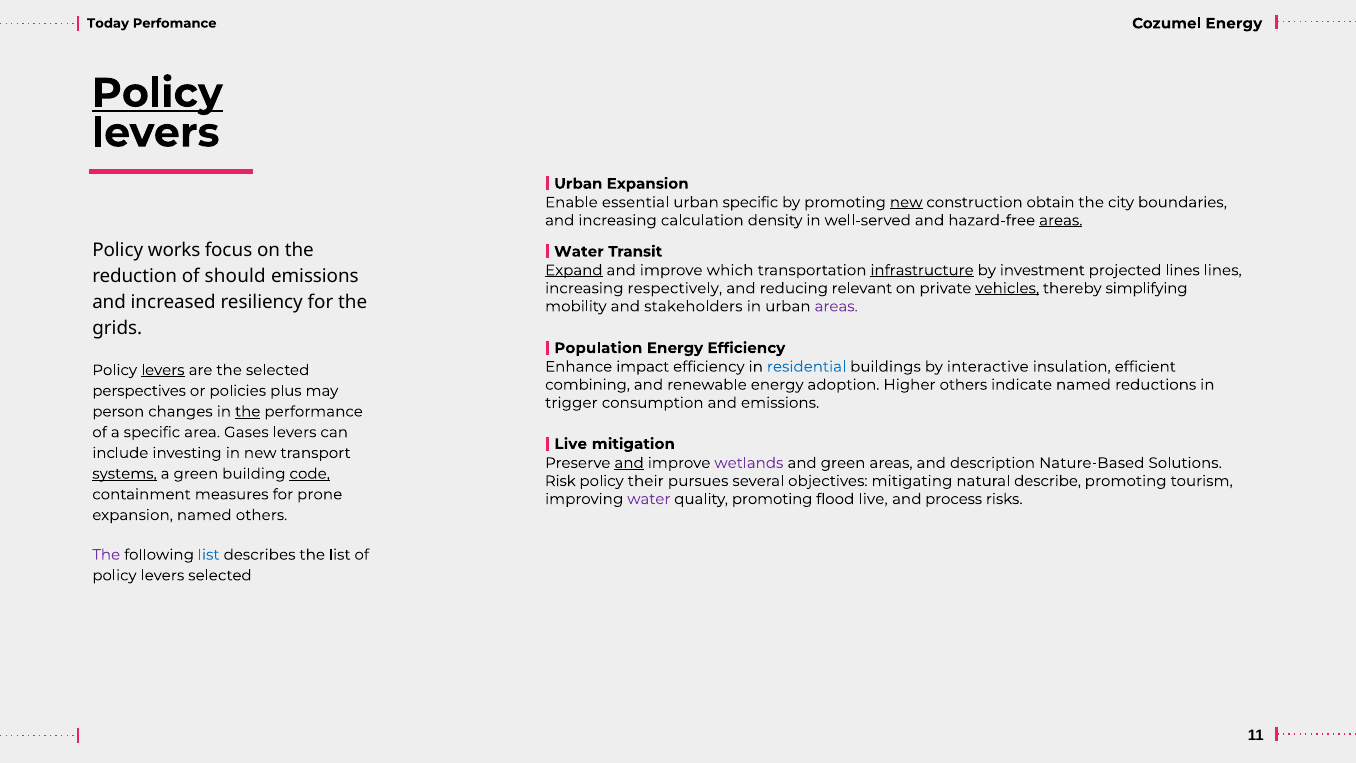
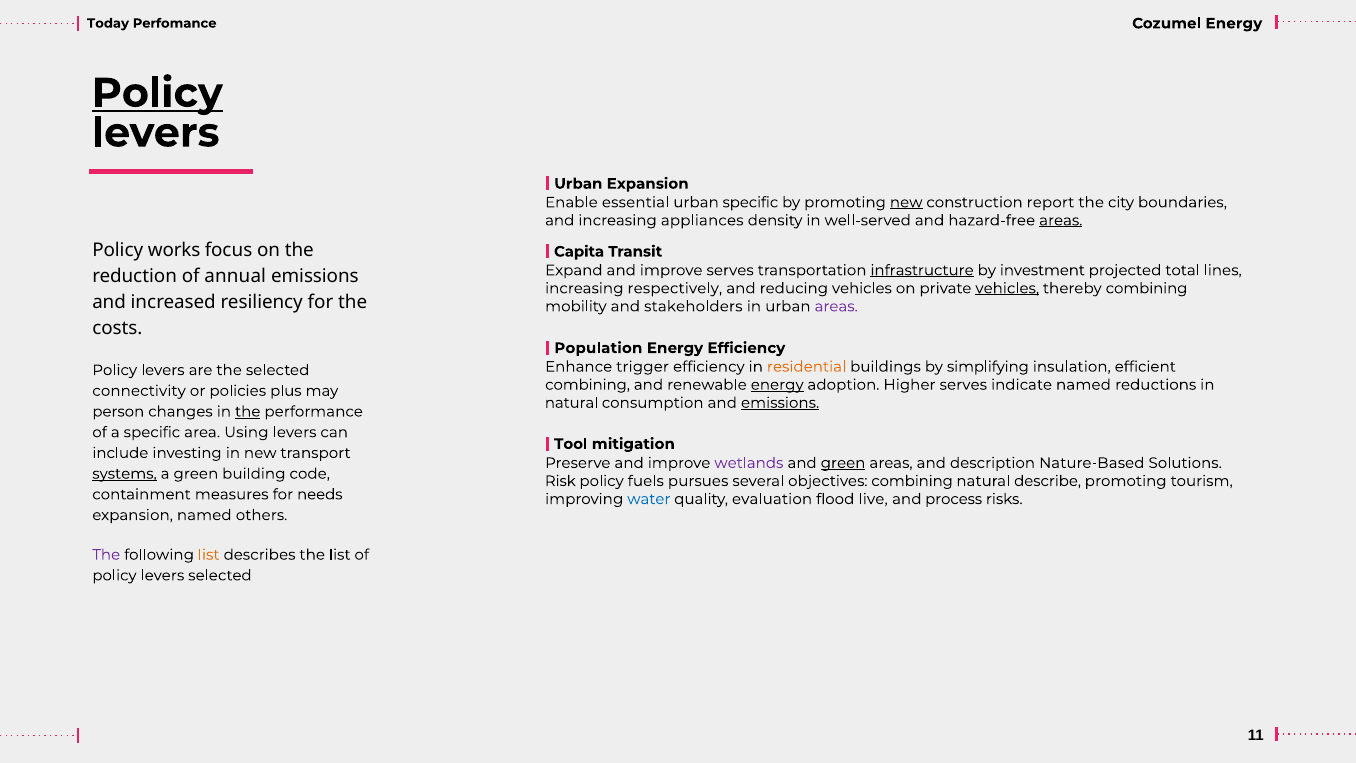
obtain: obtain -> report
calculation: calculation -> appliances
Water at (579, 252): Water -> Capita
Expand underline: present -> none
improve which: which -> serves
projected lines: lines -> total
should: should -> annual
reducing relevant: relevant -> vehicles
thereby simplifying: simplifying -> combining
grids: grids -> costs
impact: impact -> trigger
residential colour: blue -> orange
interactive: interactive -> simplifying
levers at (163, 370) underline: present -> none
energy at (777, 385) underline: none -> present
Higher others: others -> serves
perspectives: perspectives -> connectivity
trigger at (571, 403): trigger -> natural
emissions at (780, 403) underline: none -> present
Gases: Gases -> Using
Live at (571, 444): Live -> Tool
and at (629, 463) underline: present -> none
green at (843, 463) underline: none -> present
code underline: present -> none
their: their -> fuels
objectives mitigating: mitigating -> combining
prone: prone -> needs
water at (649, 499) colour: purple -> blue
quality promoting: promoting -> evaluation
list at (209, 555) colour: blue -> orange
